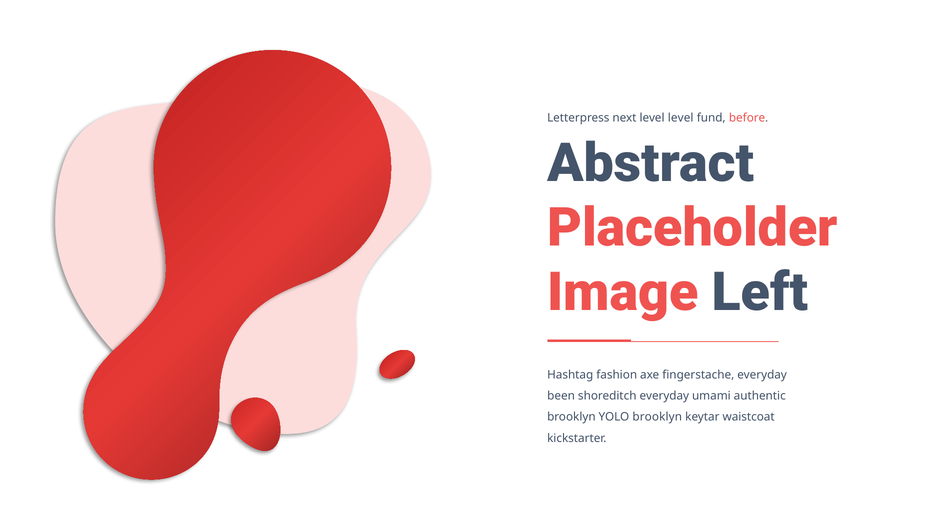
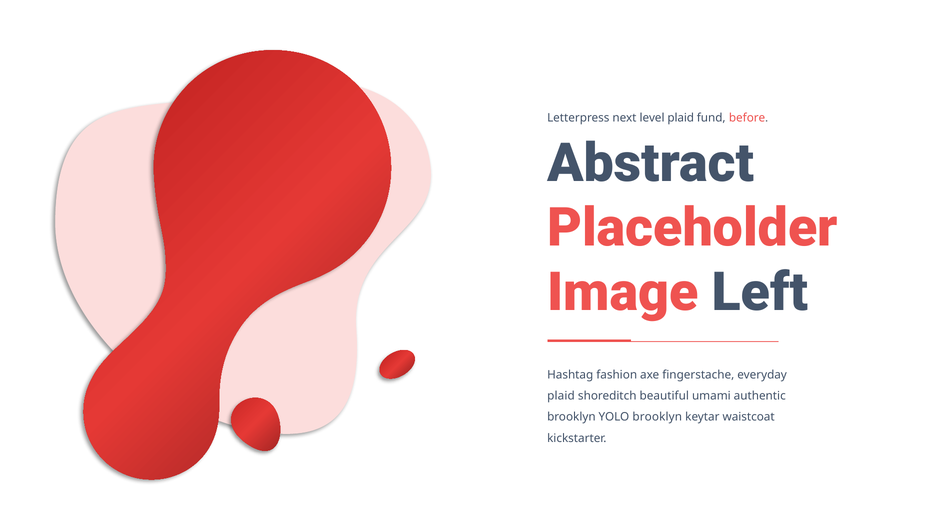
level level: level -> plaid
been at (561, 396): been -> plaid
shoreditch everyday: everyday -> beautiful
